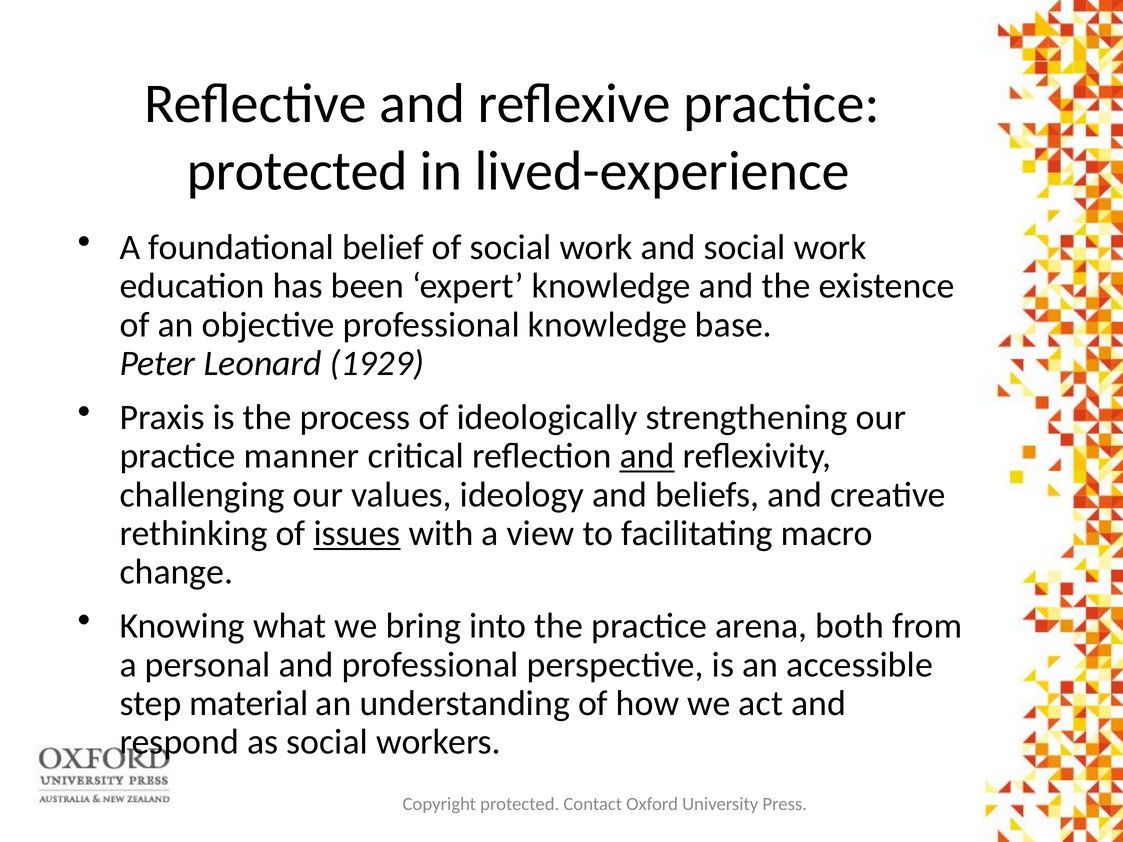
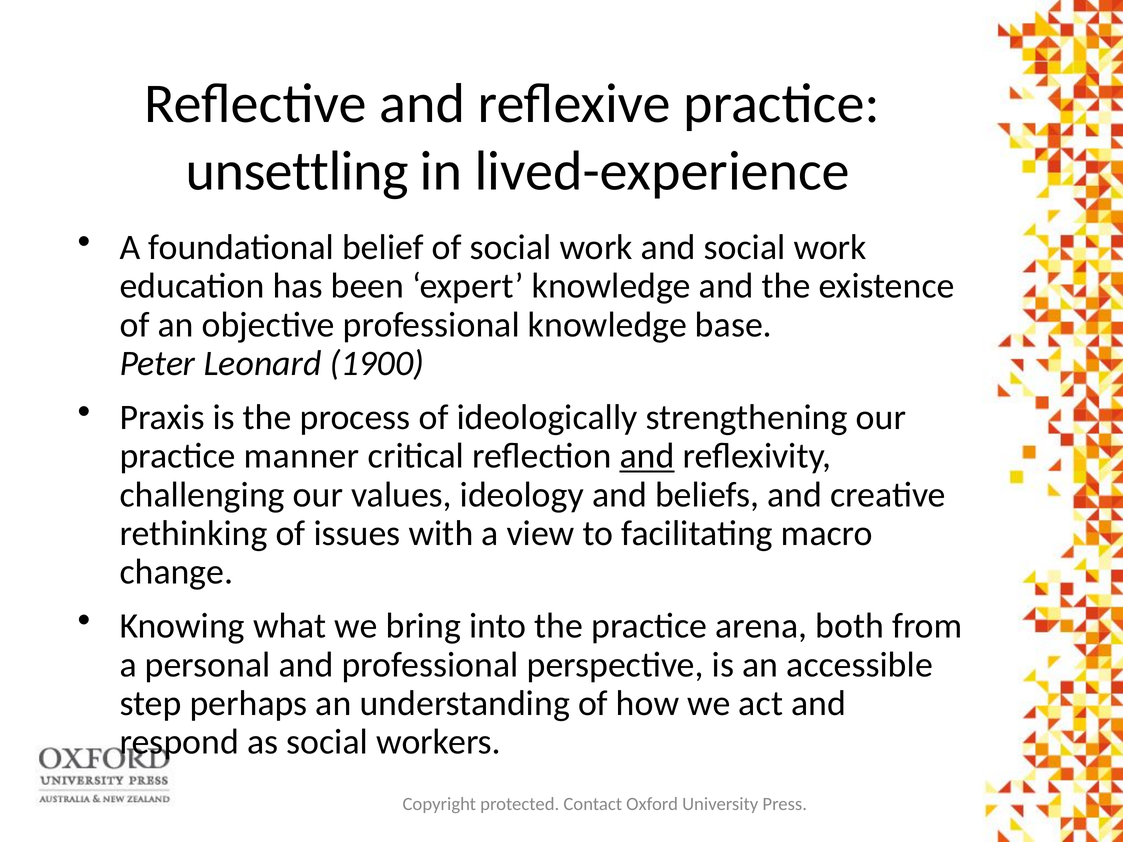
protected at (297, 171): protected -> unsettling
1929: 1929 -> 1900
issues underline: present -> none
material: material -> perhaps
